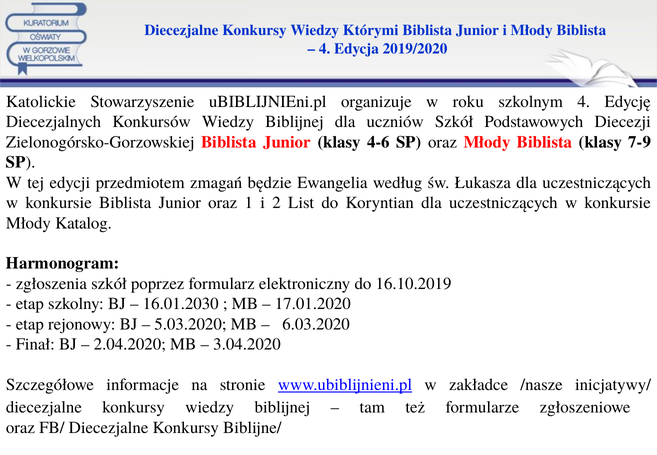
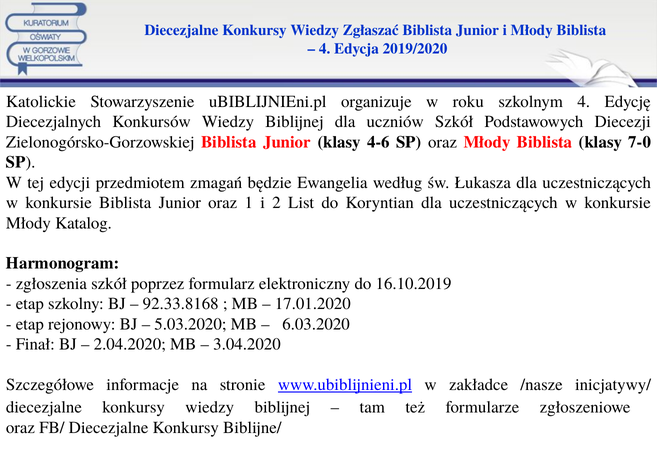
Którymi: Którymi -> Zgłaszać
7-9: 7-9 -> 7-0
16.01.2030: 16.01.2030 -> 92.33.8168
